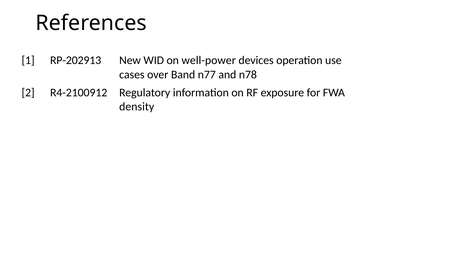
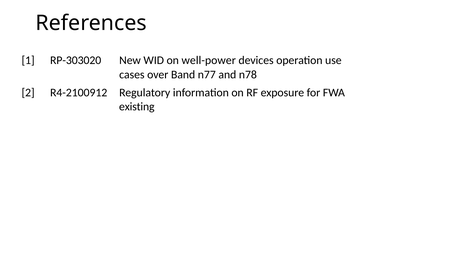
RP-202913: RP-202913 -> RP-303020
density: density -> existing
